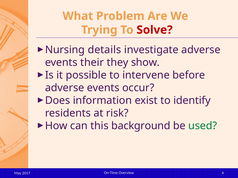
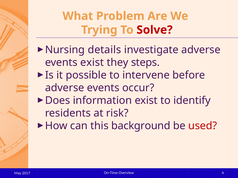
events their: their -> exist
show: show -> steps
used colour: green -> red
